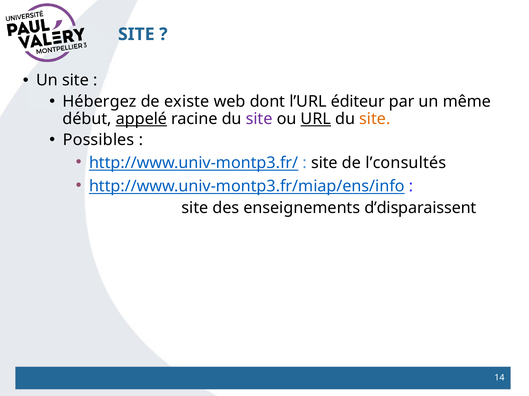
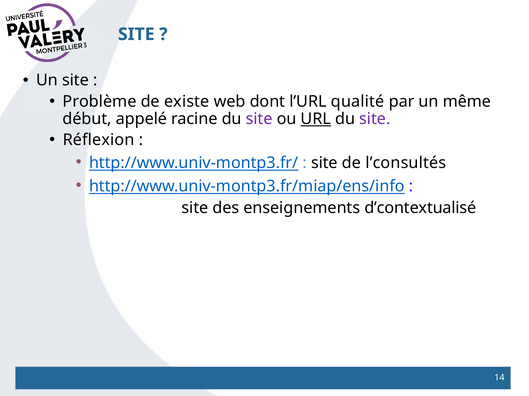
Hébergez: Hébergez -> Problème
éditeur: éditeur -> qualité
appelé underline: present -> none
site at (375, 119) colour: orange -> purple
Possibles: Possibles -> Réflexion
d’disparaissent: d’disparaissent -> d’contextualisé
